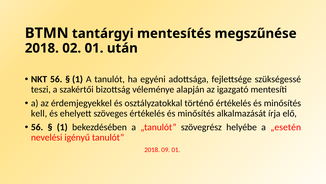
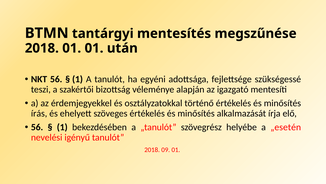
2018 02: 02 -> 01
kell: kell -> írás
